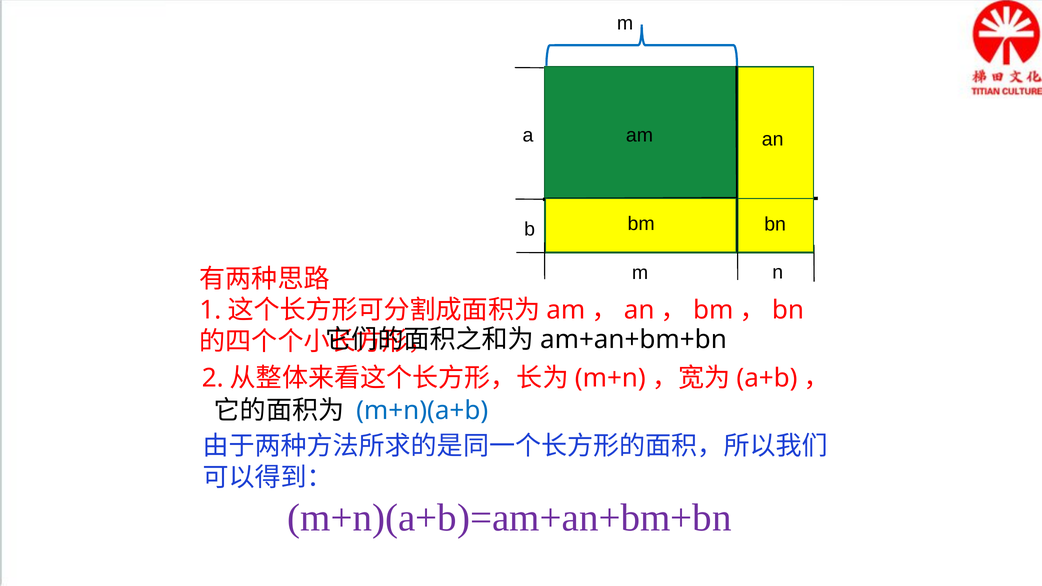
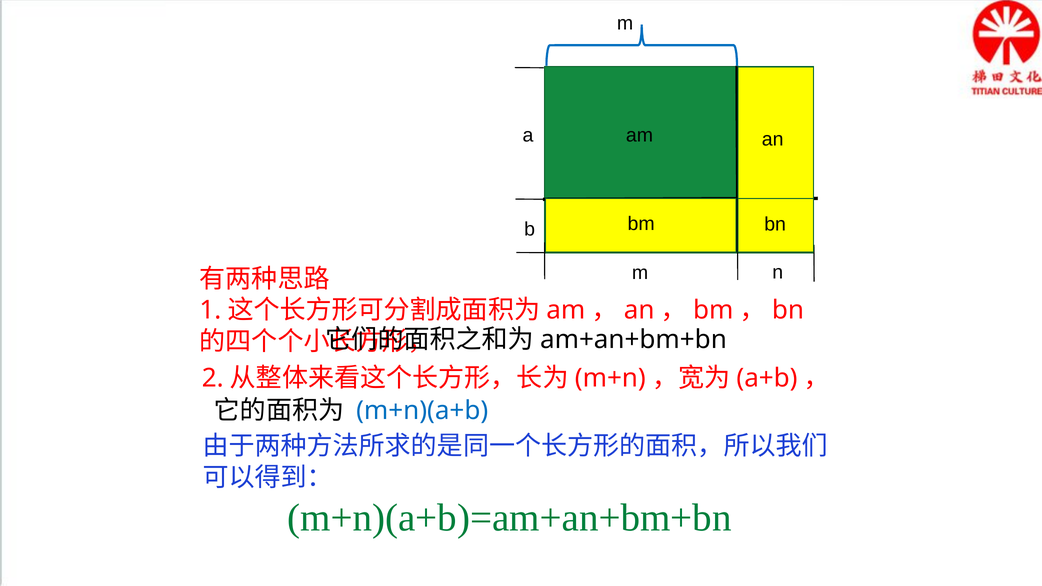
m+n)(a+b)=am+an+bm+bn colour: purple -> green
